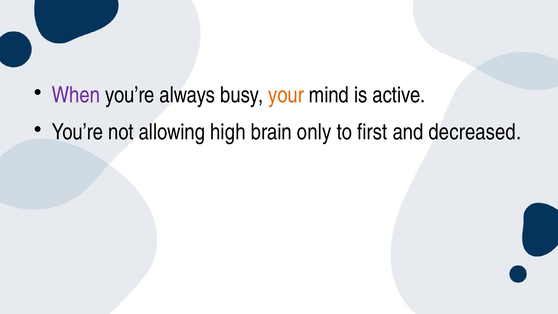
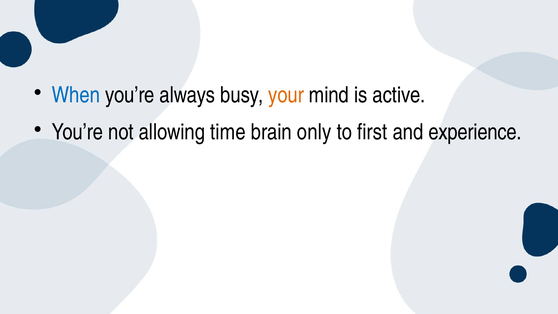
When colour: purple -> blue
high: high -> time
decreased: decreased -> experience
